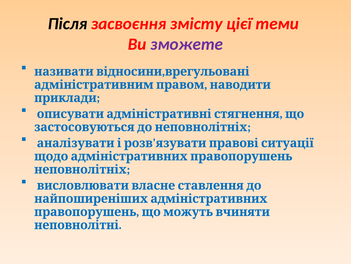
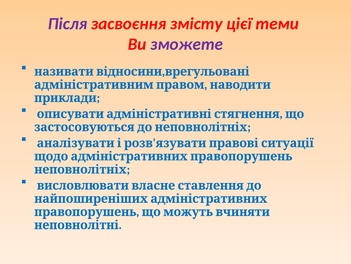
Після colour: black -> purple
